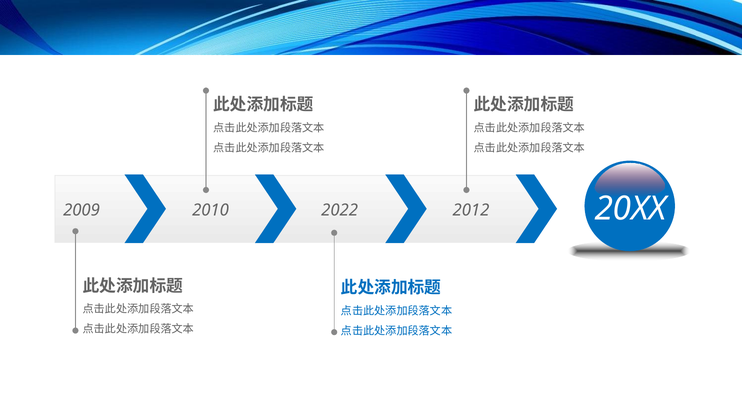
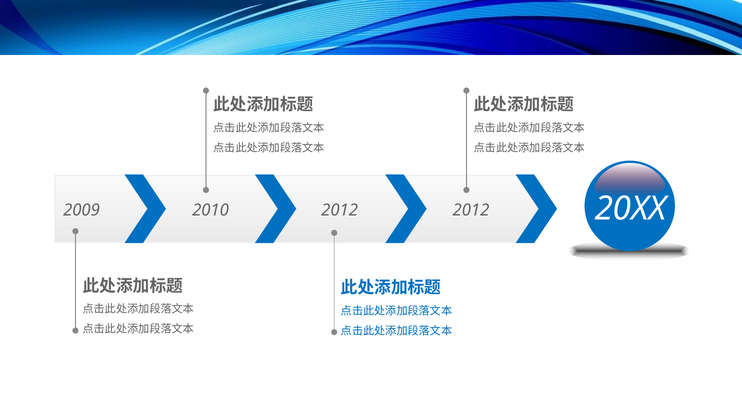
2010 2022: 2022 -> 2012
